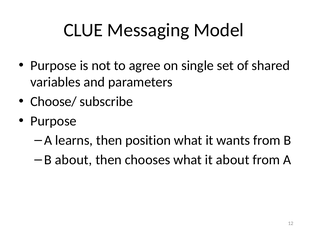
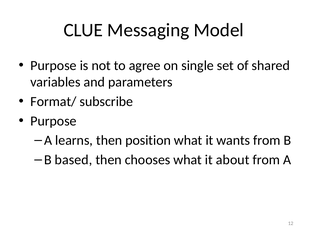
Choose/: Choose/ -> Format/
B about: about -> based
